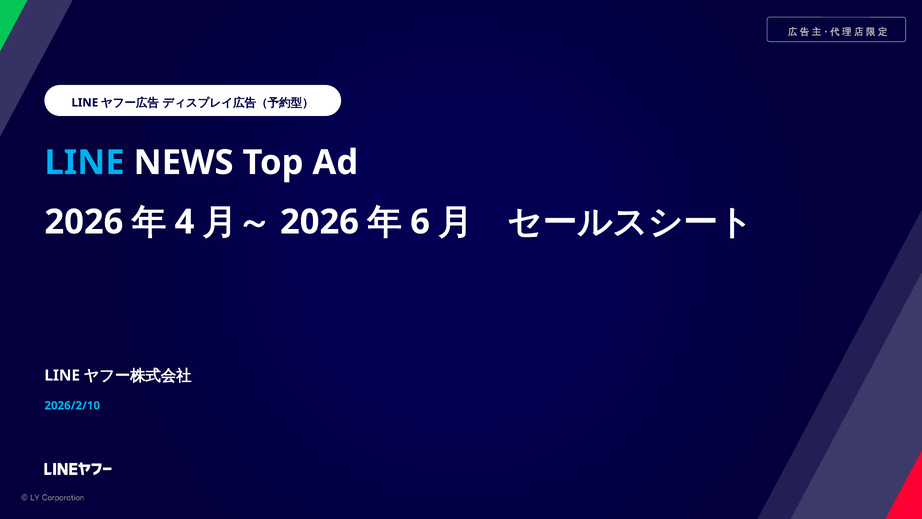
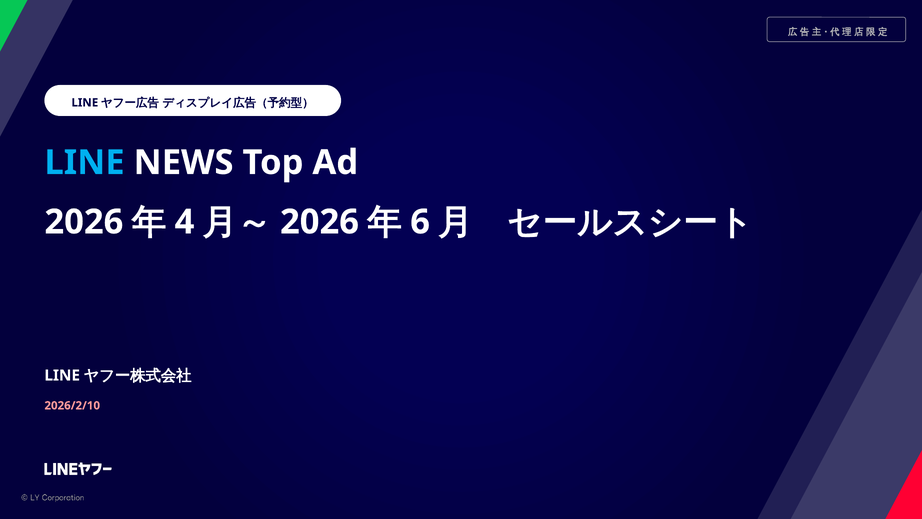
2026/2/10 colour: light blue -> pink
